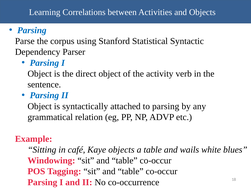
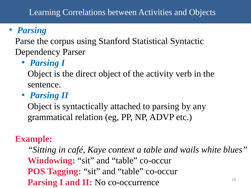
Kaye objects: objects -> context
